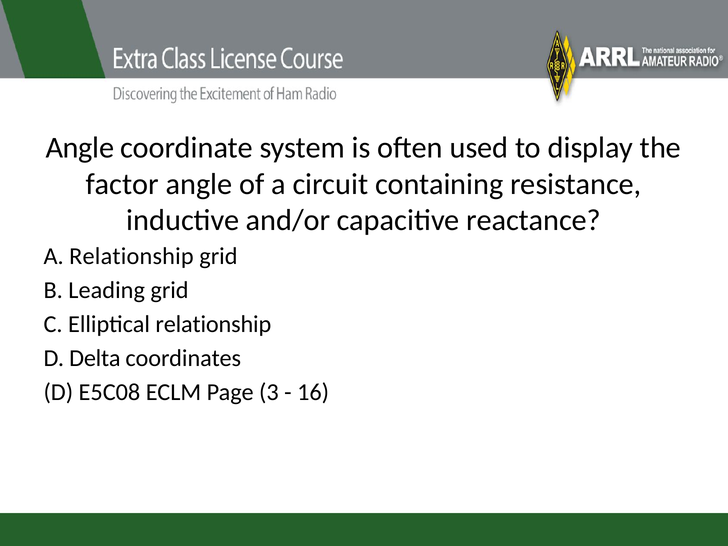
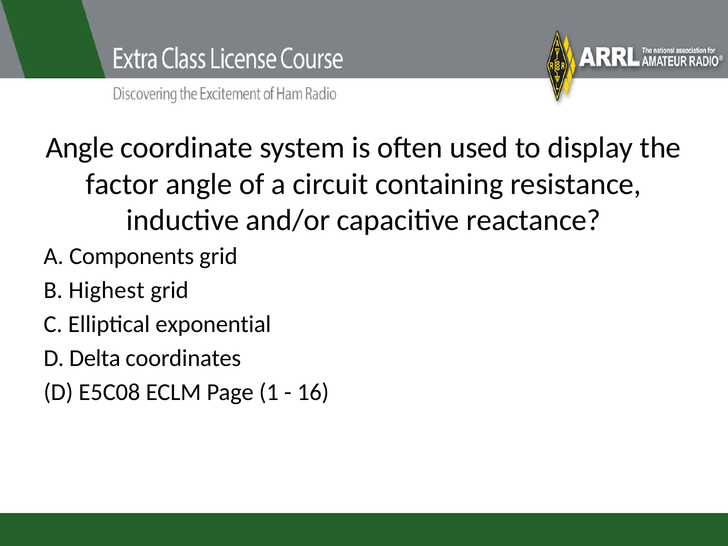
A Relationship: Relationship -> Components
Leading: Leading -> Highest
Elliptical relationship: relationship -> exponential
3: 3 -> 1
